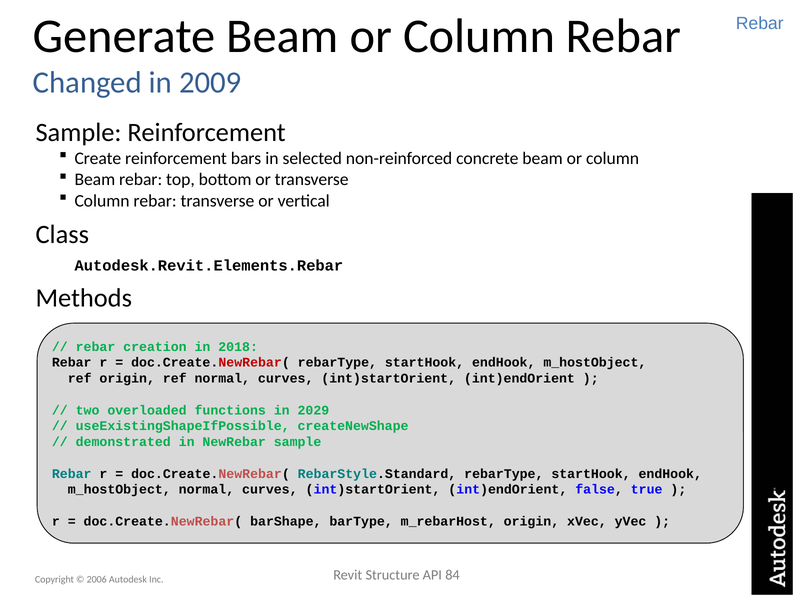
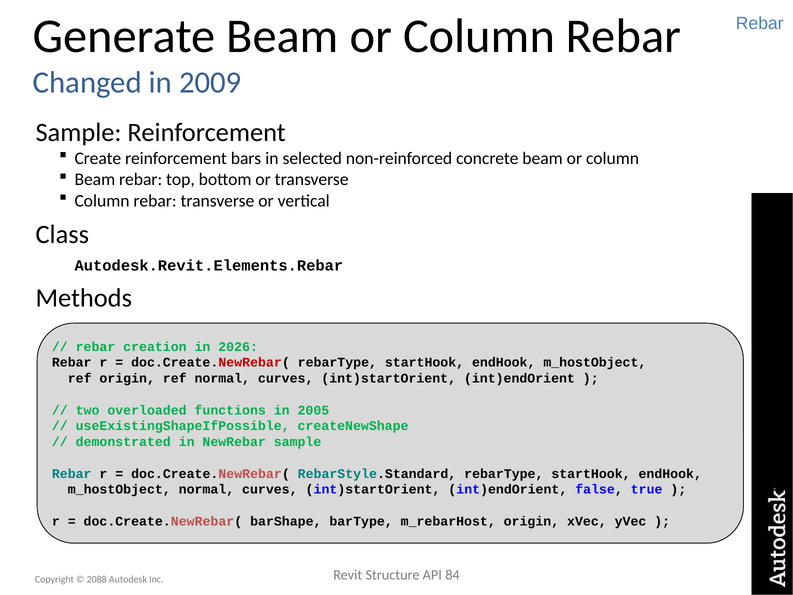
2018: 2018 -> 2026
2029: 2029 -> 2005
2006: 2006 -> 2088
